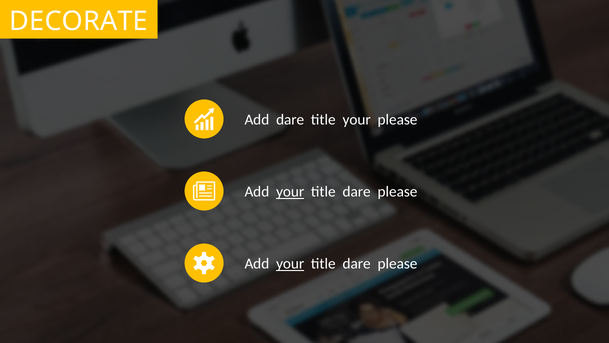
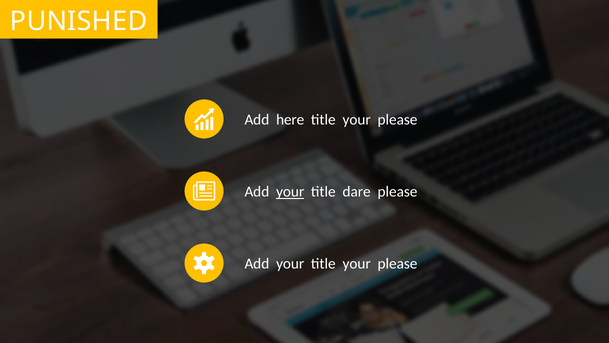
DECORATE: DECORATE -> PUNISHED
Add dare: dare -> here
your at (290, 264) underline: present -> none
dare at (357, 264): dare -> your
